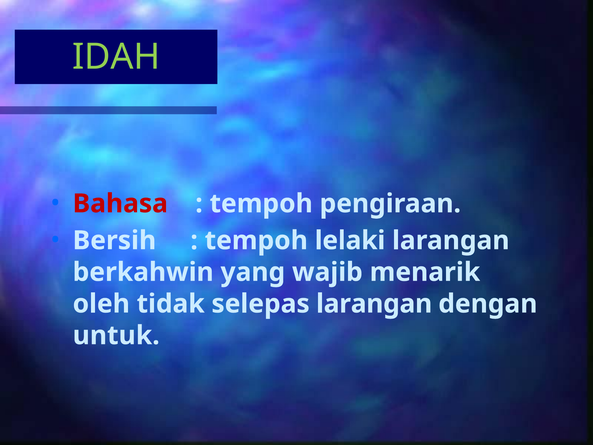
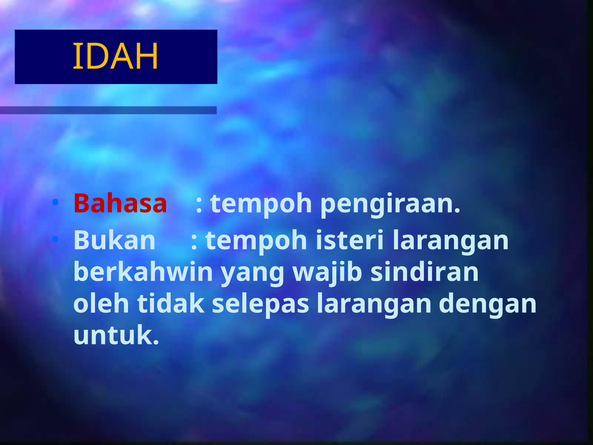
IDAH colour: light green -> yellow
Bersih: Bersih -> Bukan
lelaki: lelaki -> isteri
menarik: menarik -> sindiran
